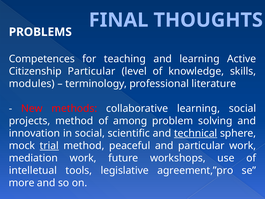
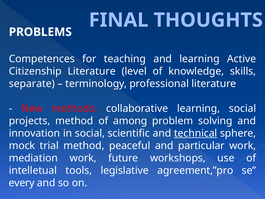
Citizenship Particular: Particular -> Literature
modules: modules -> separate
trial underline: present -> none
more: more -> every
